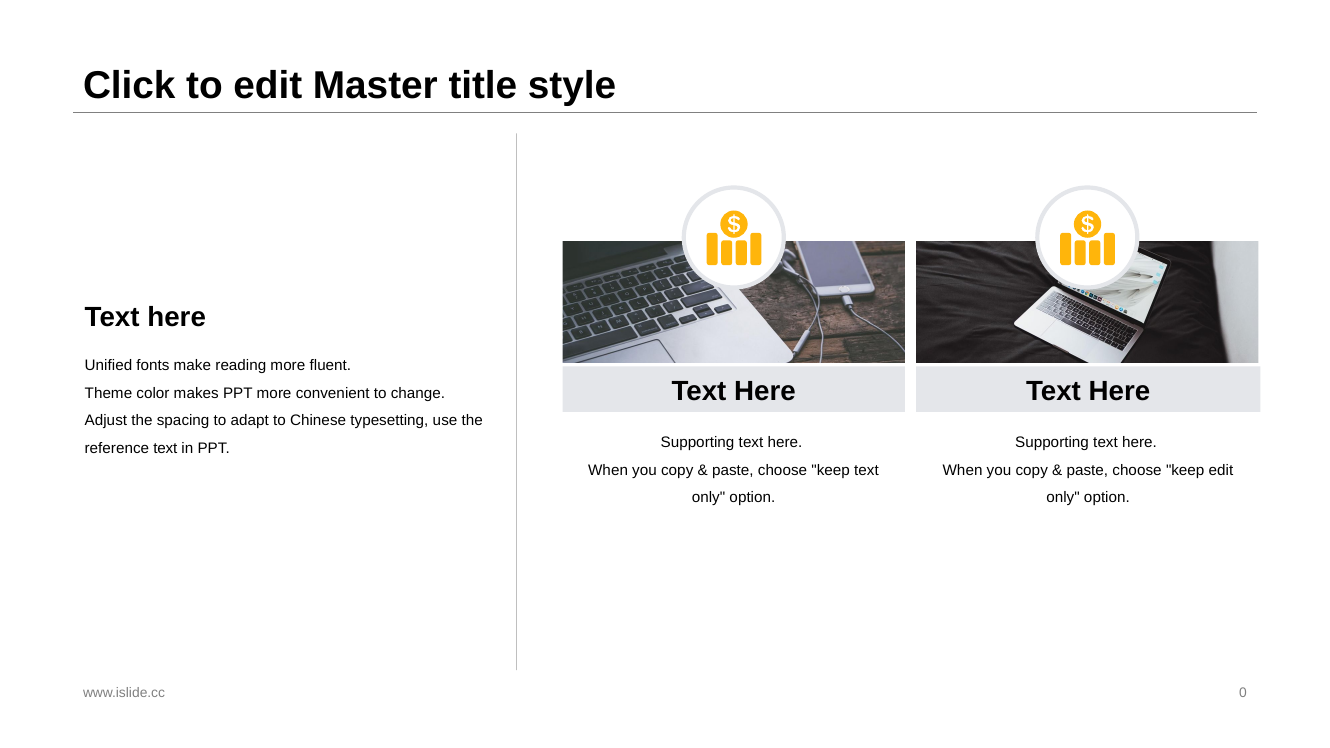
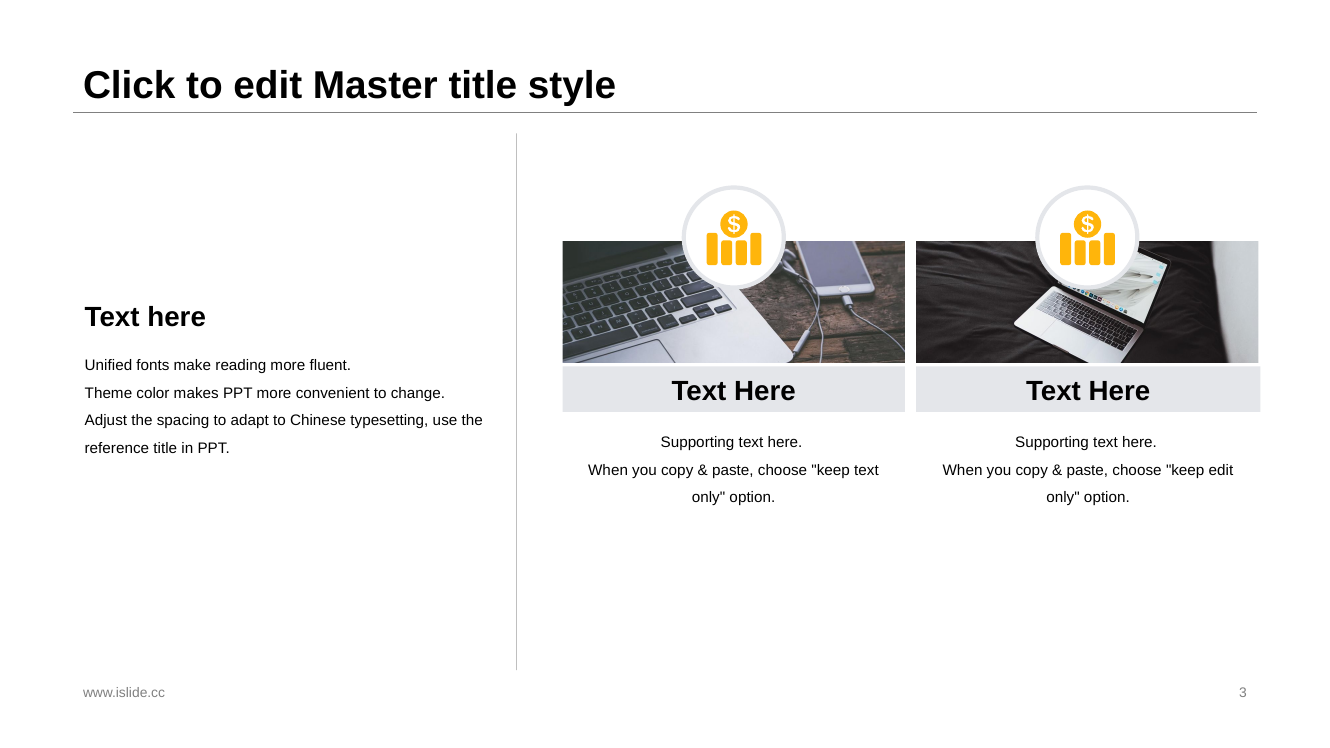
reference text: text -> title
0: 0 -> 3
